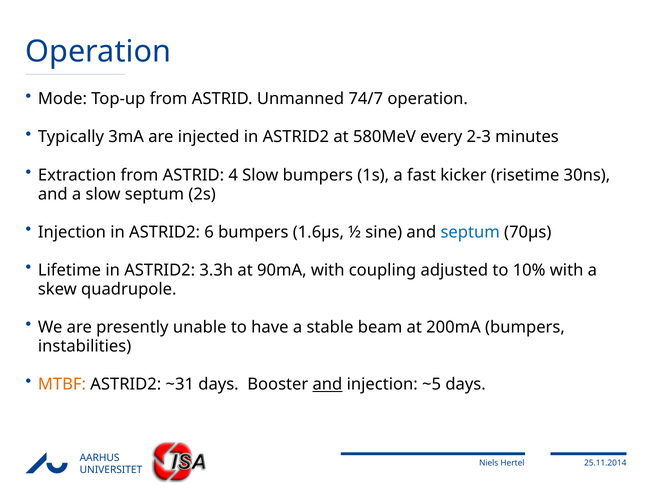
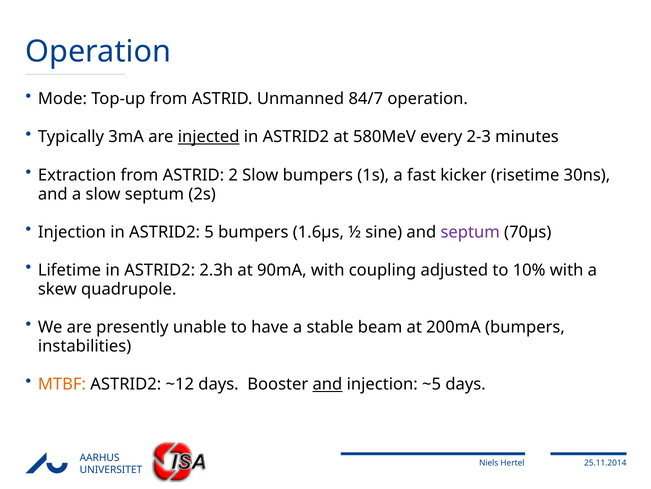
74/7: 74/7 -> 84/7
injected underline: none -> present
4: 4 -> 2
6: 6 -> 5
septum at (470, 232) colour: blue -> purple
3.3h: 3.3h -> 2.3h
~31: ~31 -> ~12
